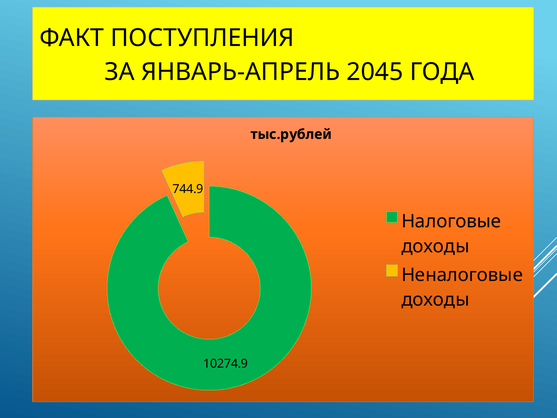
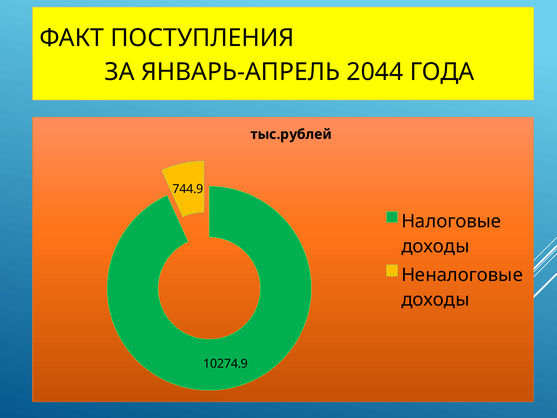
2045: 2045 -> 2044
